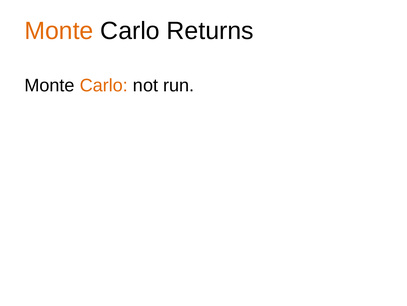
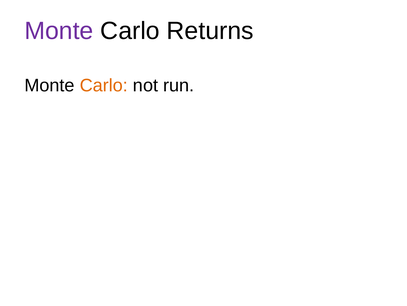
Monte at (59, 31) colour: orange -> purple
